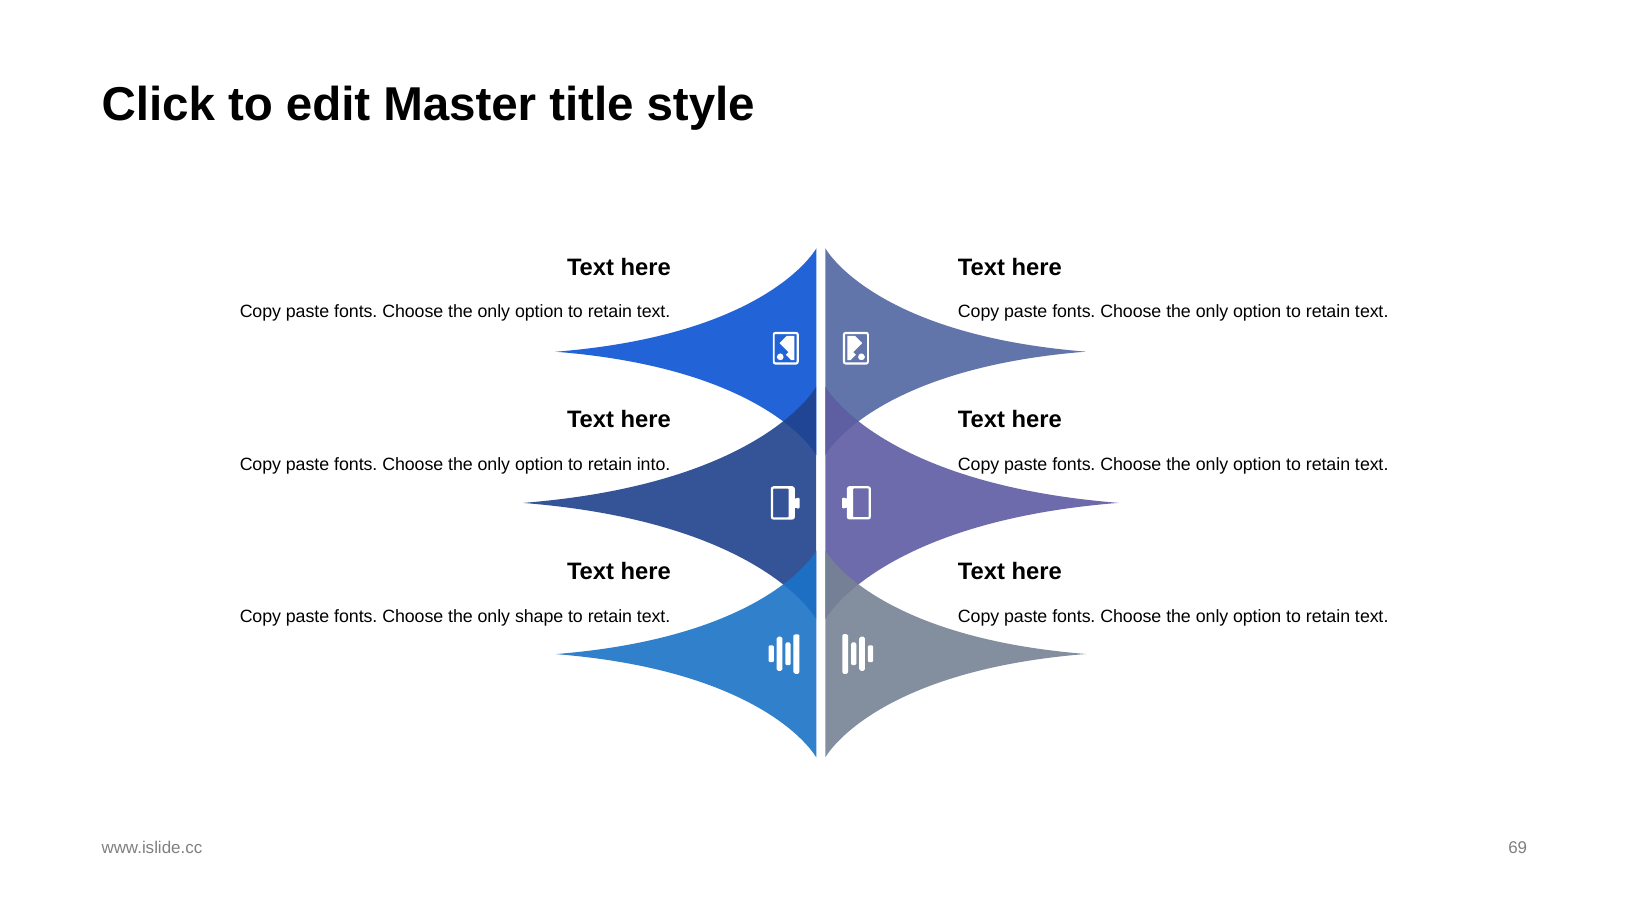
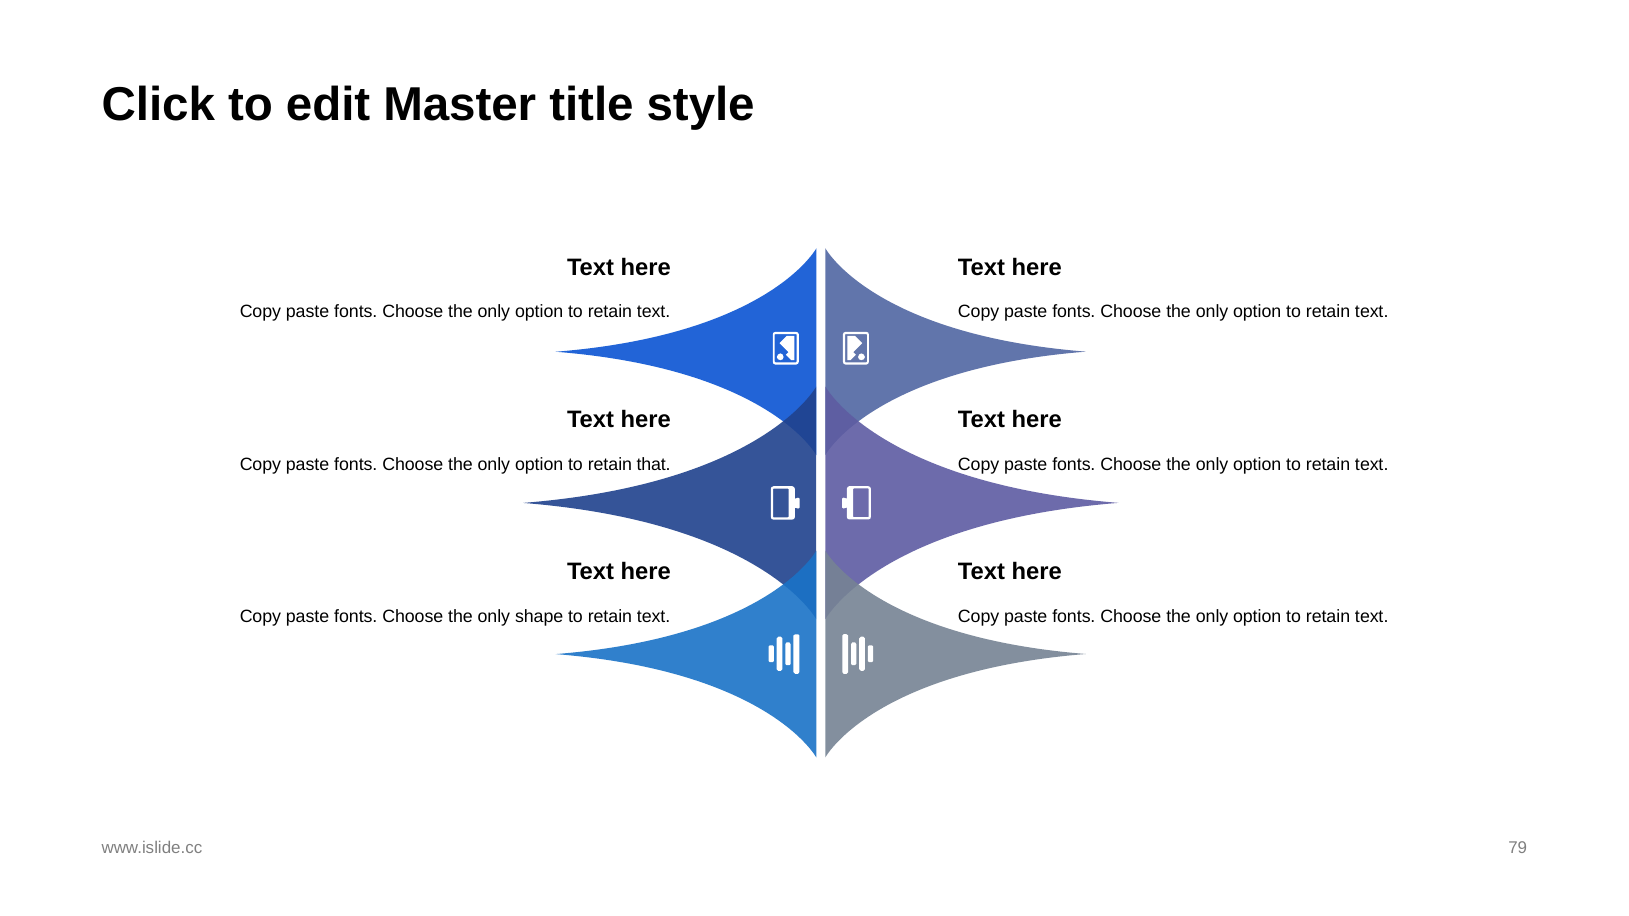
into: into -> that
69: 69 -> 79
